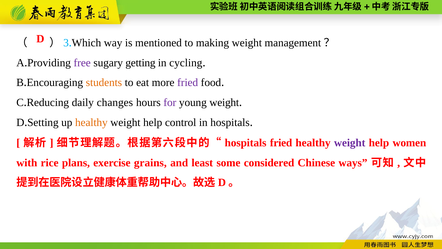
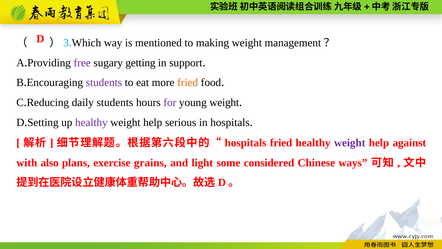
cycling: cycling -> support
students at (104, 83) colour: orange -> purple
fried at (188, 83) colour: purple -> orange
daily changes: changes -> students
healthy at (91, 122) colour: orange -> purple
control: control -> serious
women: women -> against
rice: rice -> also
least: least -> light
